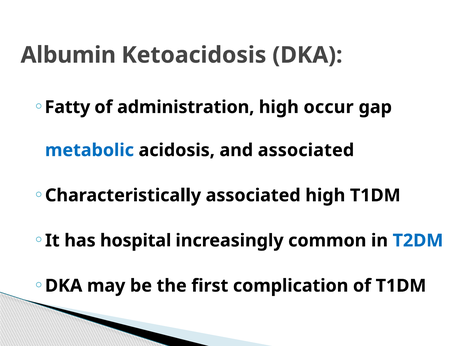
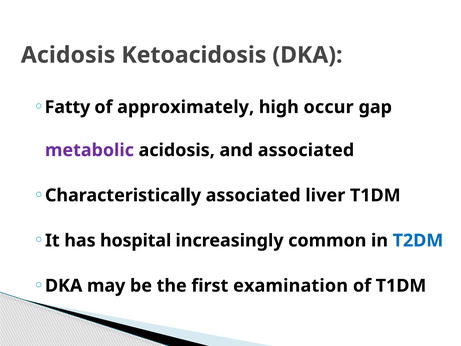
Albumin at (68, 55): Albumin -> Acidosis
administration: administration -> approximately
metabolic colour: blue -> purple
associated high: high -> liver
complication: complication -> examination
